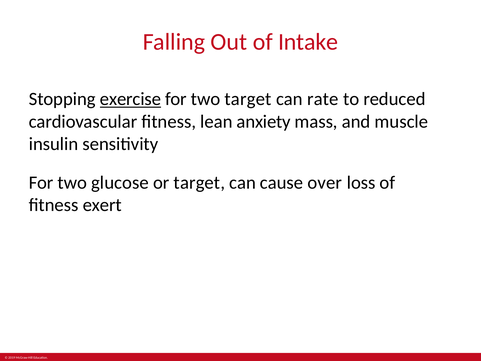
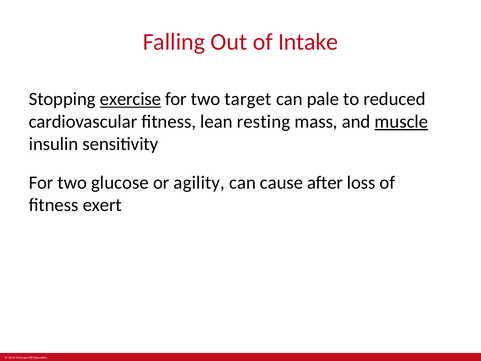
rate: rate -> pale
anxiety: anxiety -> resting
muscle underline: none -> present
or target: target -> agility
over: over -> after
